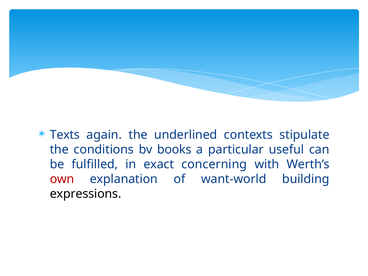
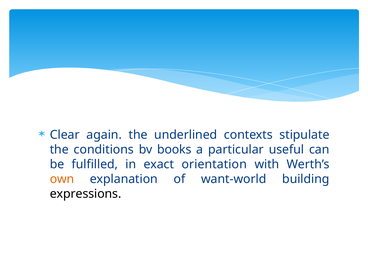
Texts: Texts -> Clear
concerning: concerning -> orientation
own colour: red -> orange
